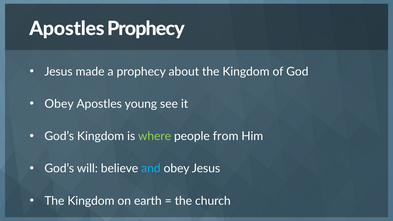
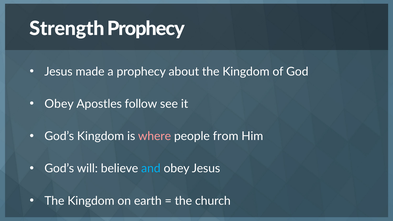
Apostles at (67, 29): Apostles -> Strength
young: young -> follow
where colour: light green -> pink
